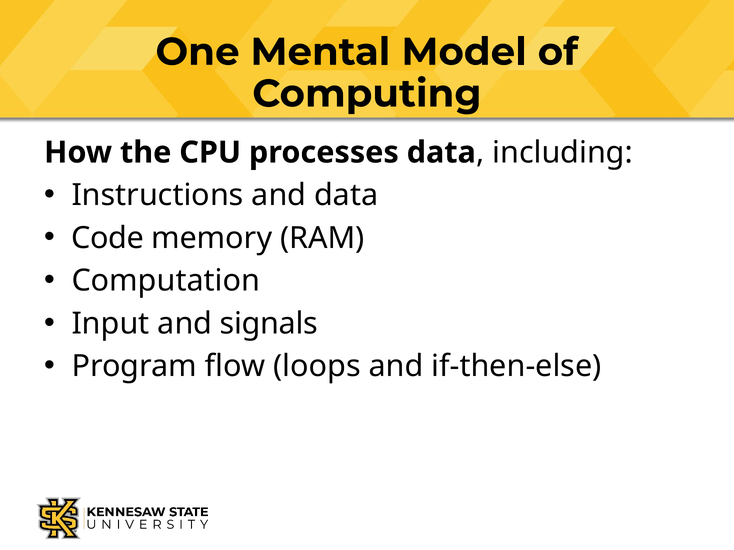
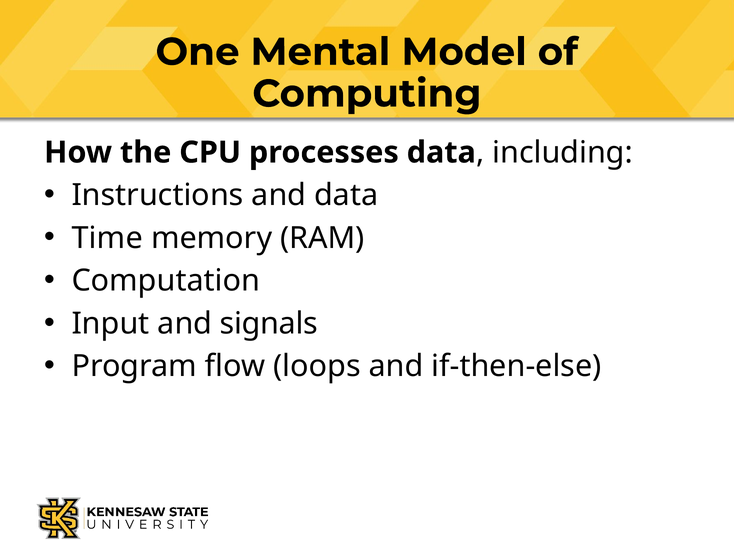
Code: Code -> Time
